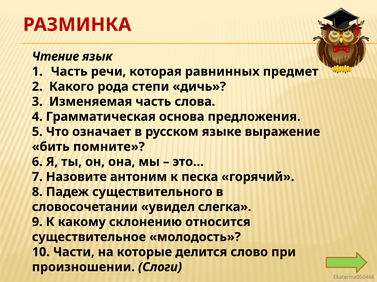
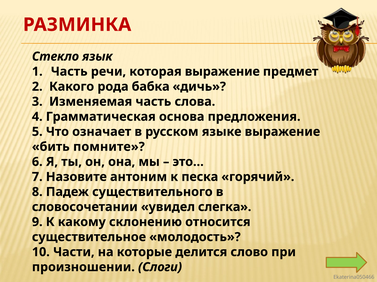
Чтение: Чтение -> Стекло
которая равнинных: равнинных -> выражение
степи: степи -> бабка
